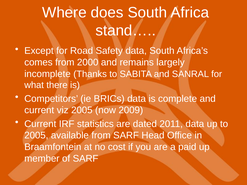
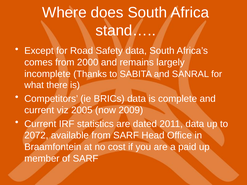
2005 at (36, 136): 2005 -> 2072
